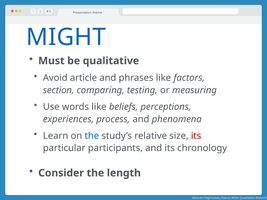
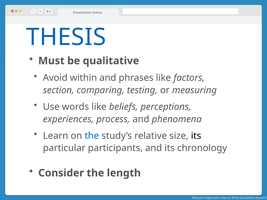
MIGHT: MIGHT -> THESIS
article: article -> within
its at (196, 136) colour: red -> black
